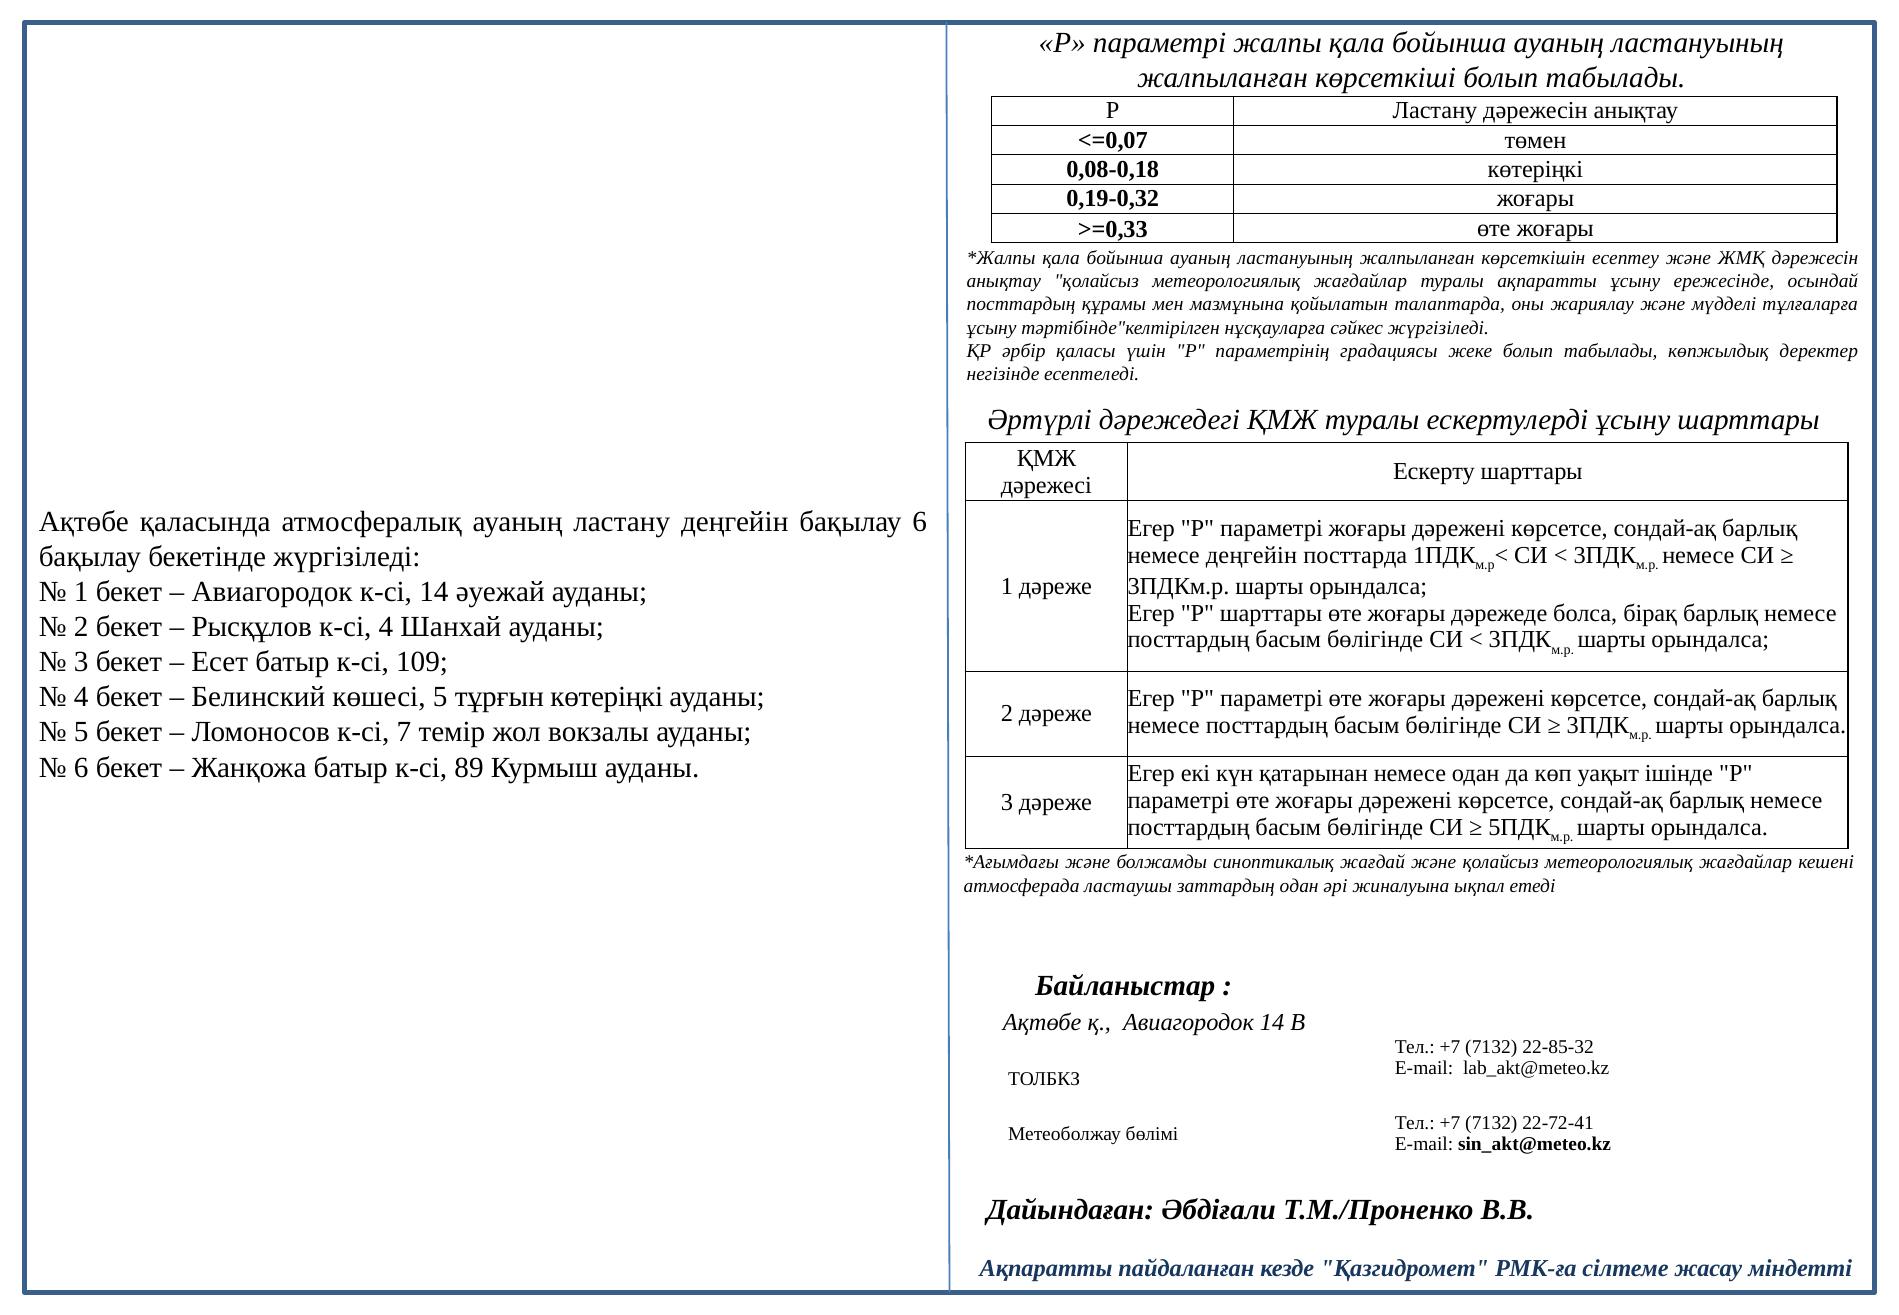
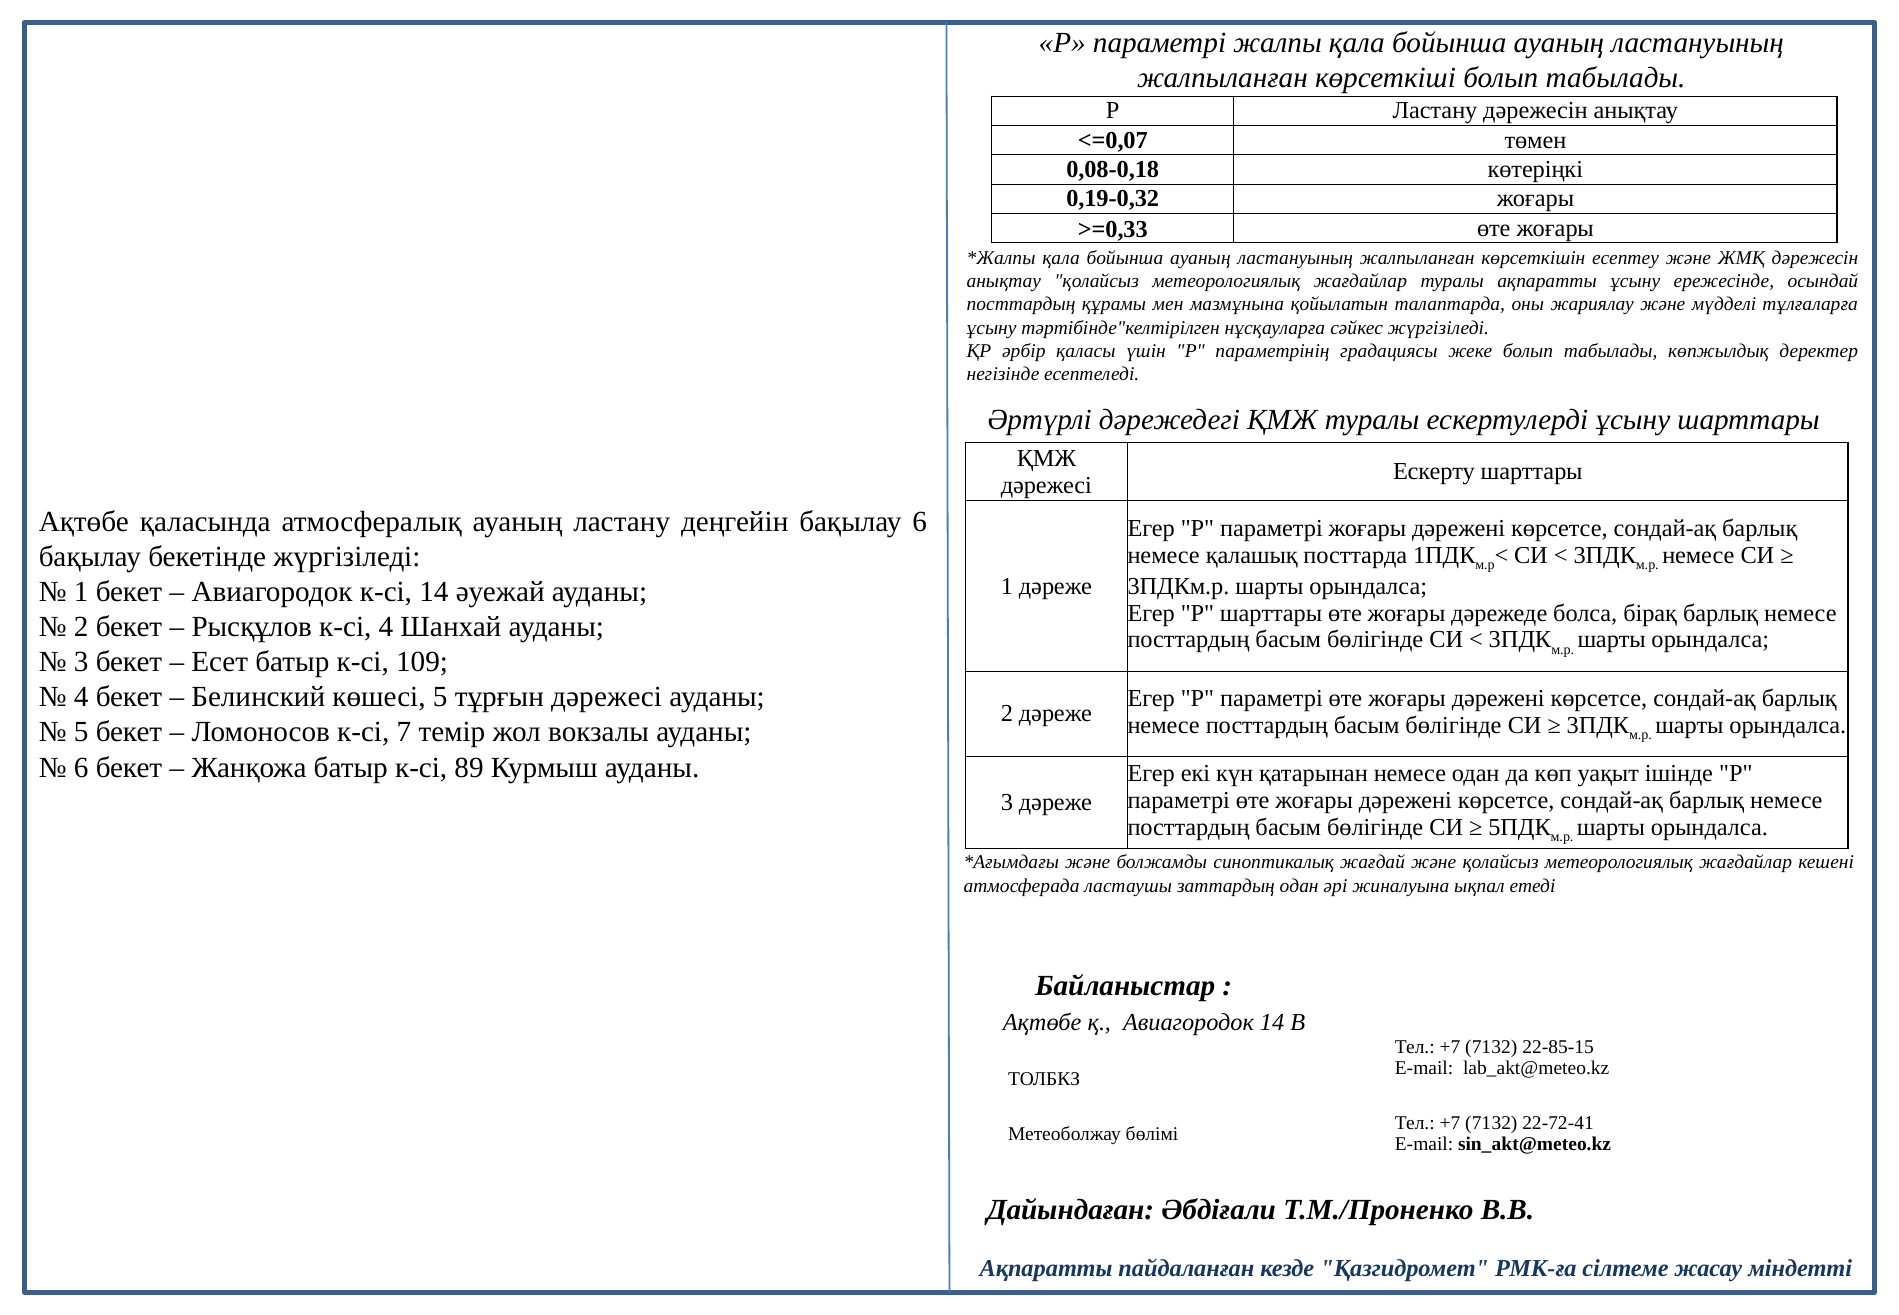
немесе деңгейін: деңгейін -> қалашық
тұрғын көтеріңкі: көтеріңкі -> дәрежесі
22-85-32: 22-85-32 -> 22-85-15
